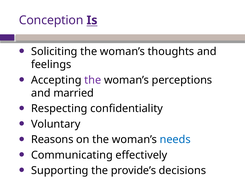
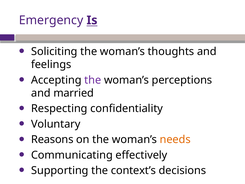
Conception: Conception -> Emergency
needs colour: blue -> orange
provide’s: provide’s -> context’s
